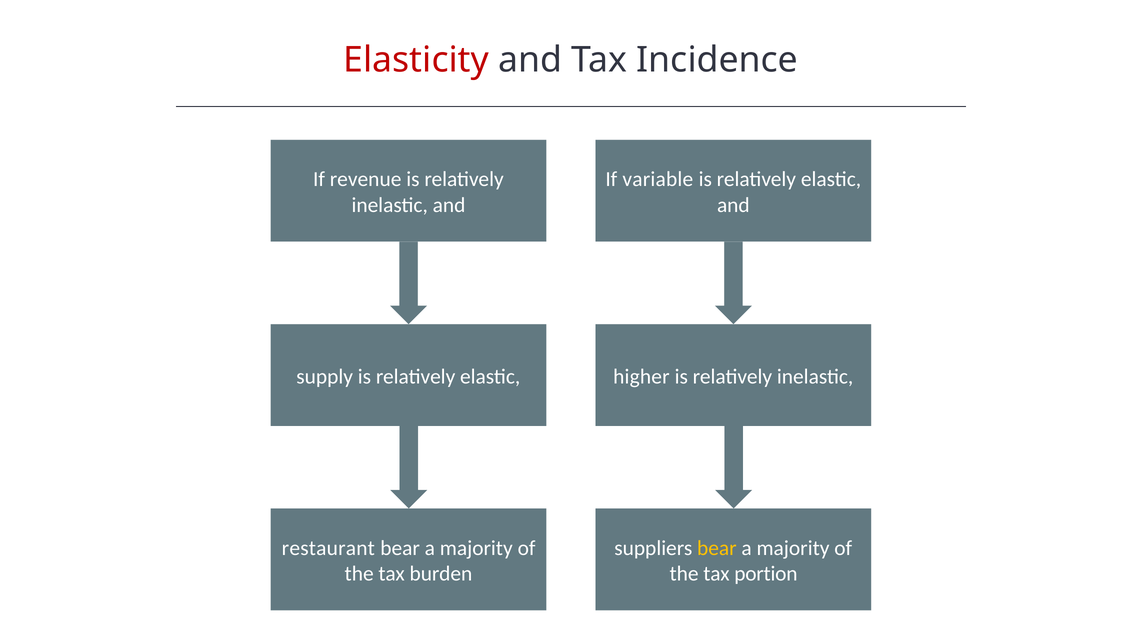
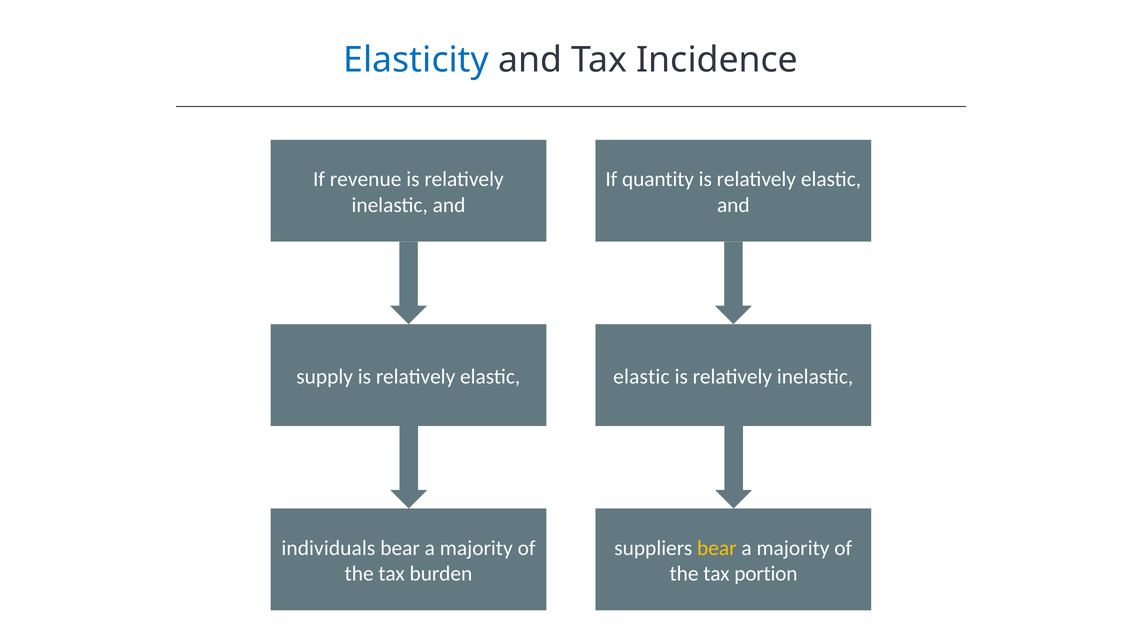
Elasticity colour: red -> blue
variable: variable -> quantity
higher at (641, 377): higher -> elastic
restaurant: restaurant -> individuals
